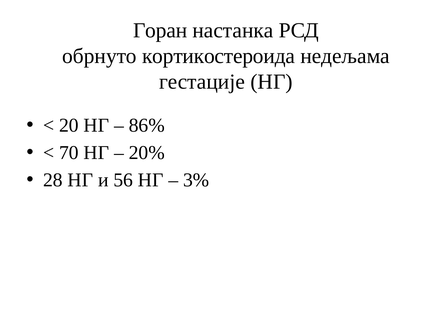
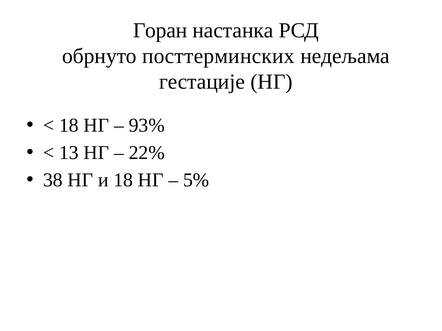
кортикостероида: кортикостероида -> посттерминских
20 at (69, 125): 20 -> 18
86%: 86% -> 93%
70: 70 -> 13
20%: 20% -> 22%
28: 28 -> 38
и 56: 56 -> 18
3%: 3% -> 5%
